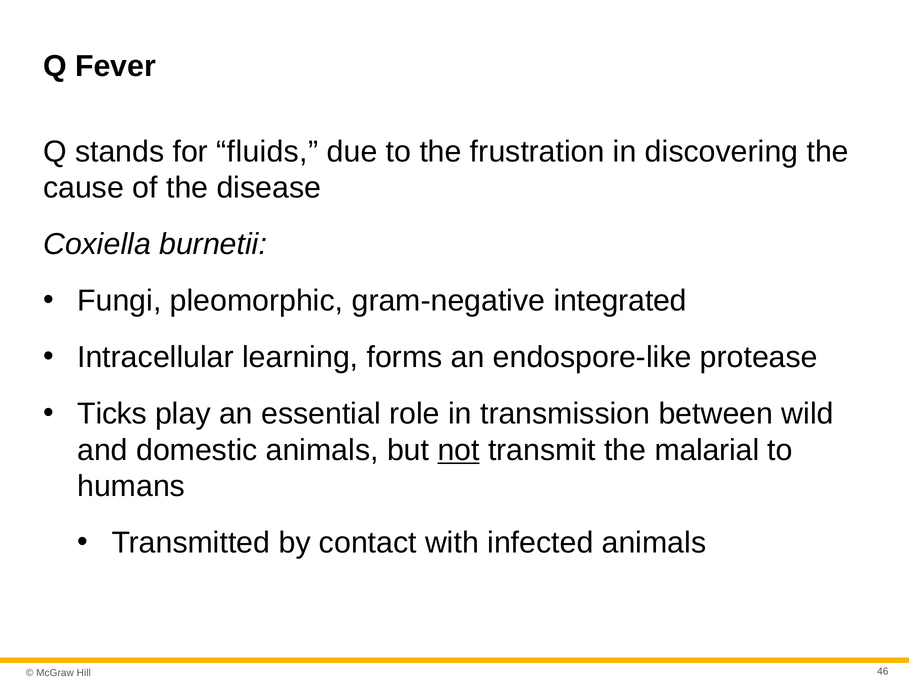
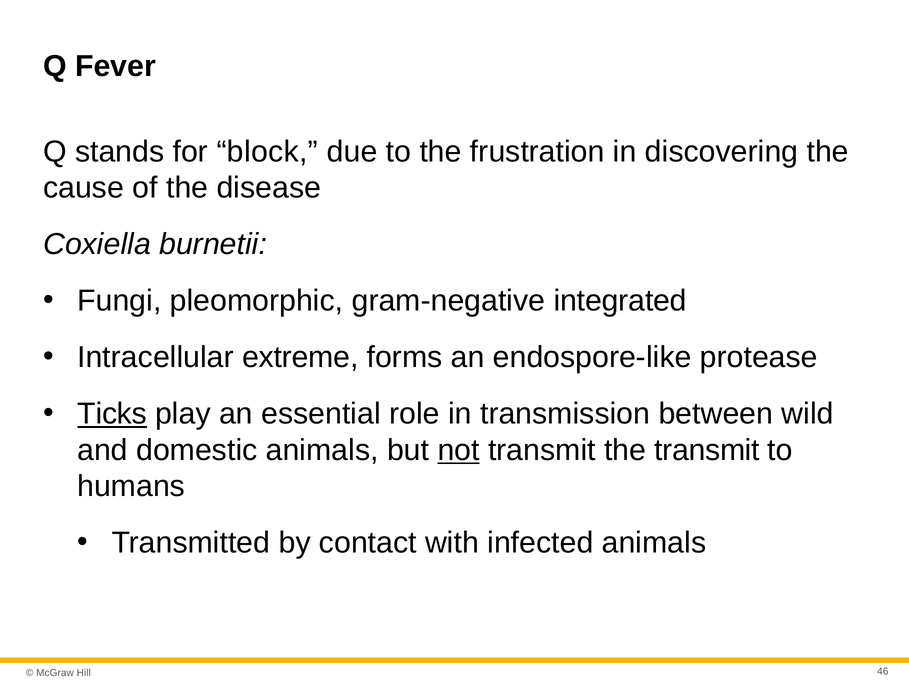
fluids: fluids -> block
learning: learning -> extreme
Ticks underline: none -> present
the malarial: malarial -> transmit
